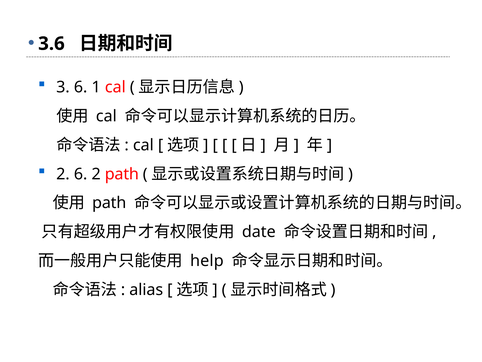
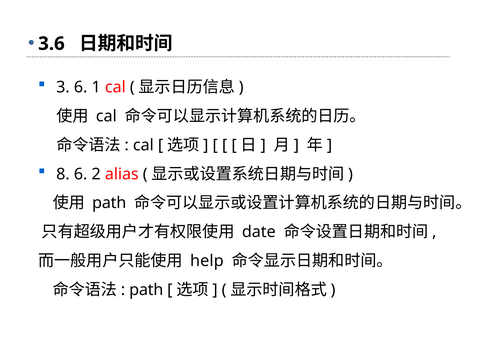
2 at (63, 174): 2 -> 8
2 path: path -> alias
alias at (146, 289): alias -> path
